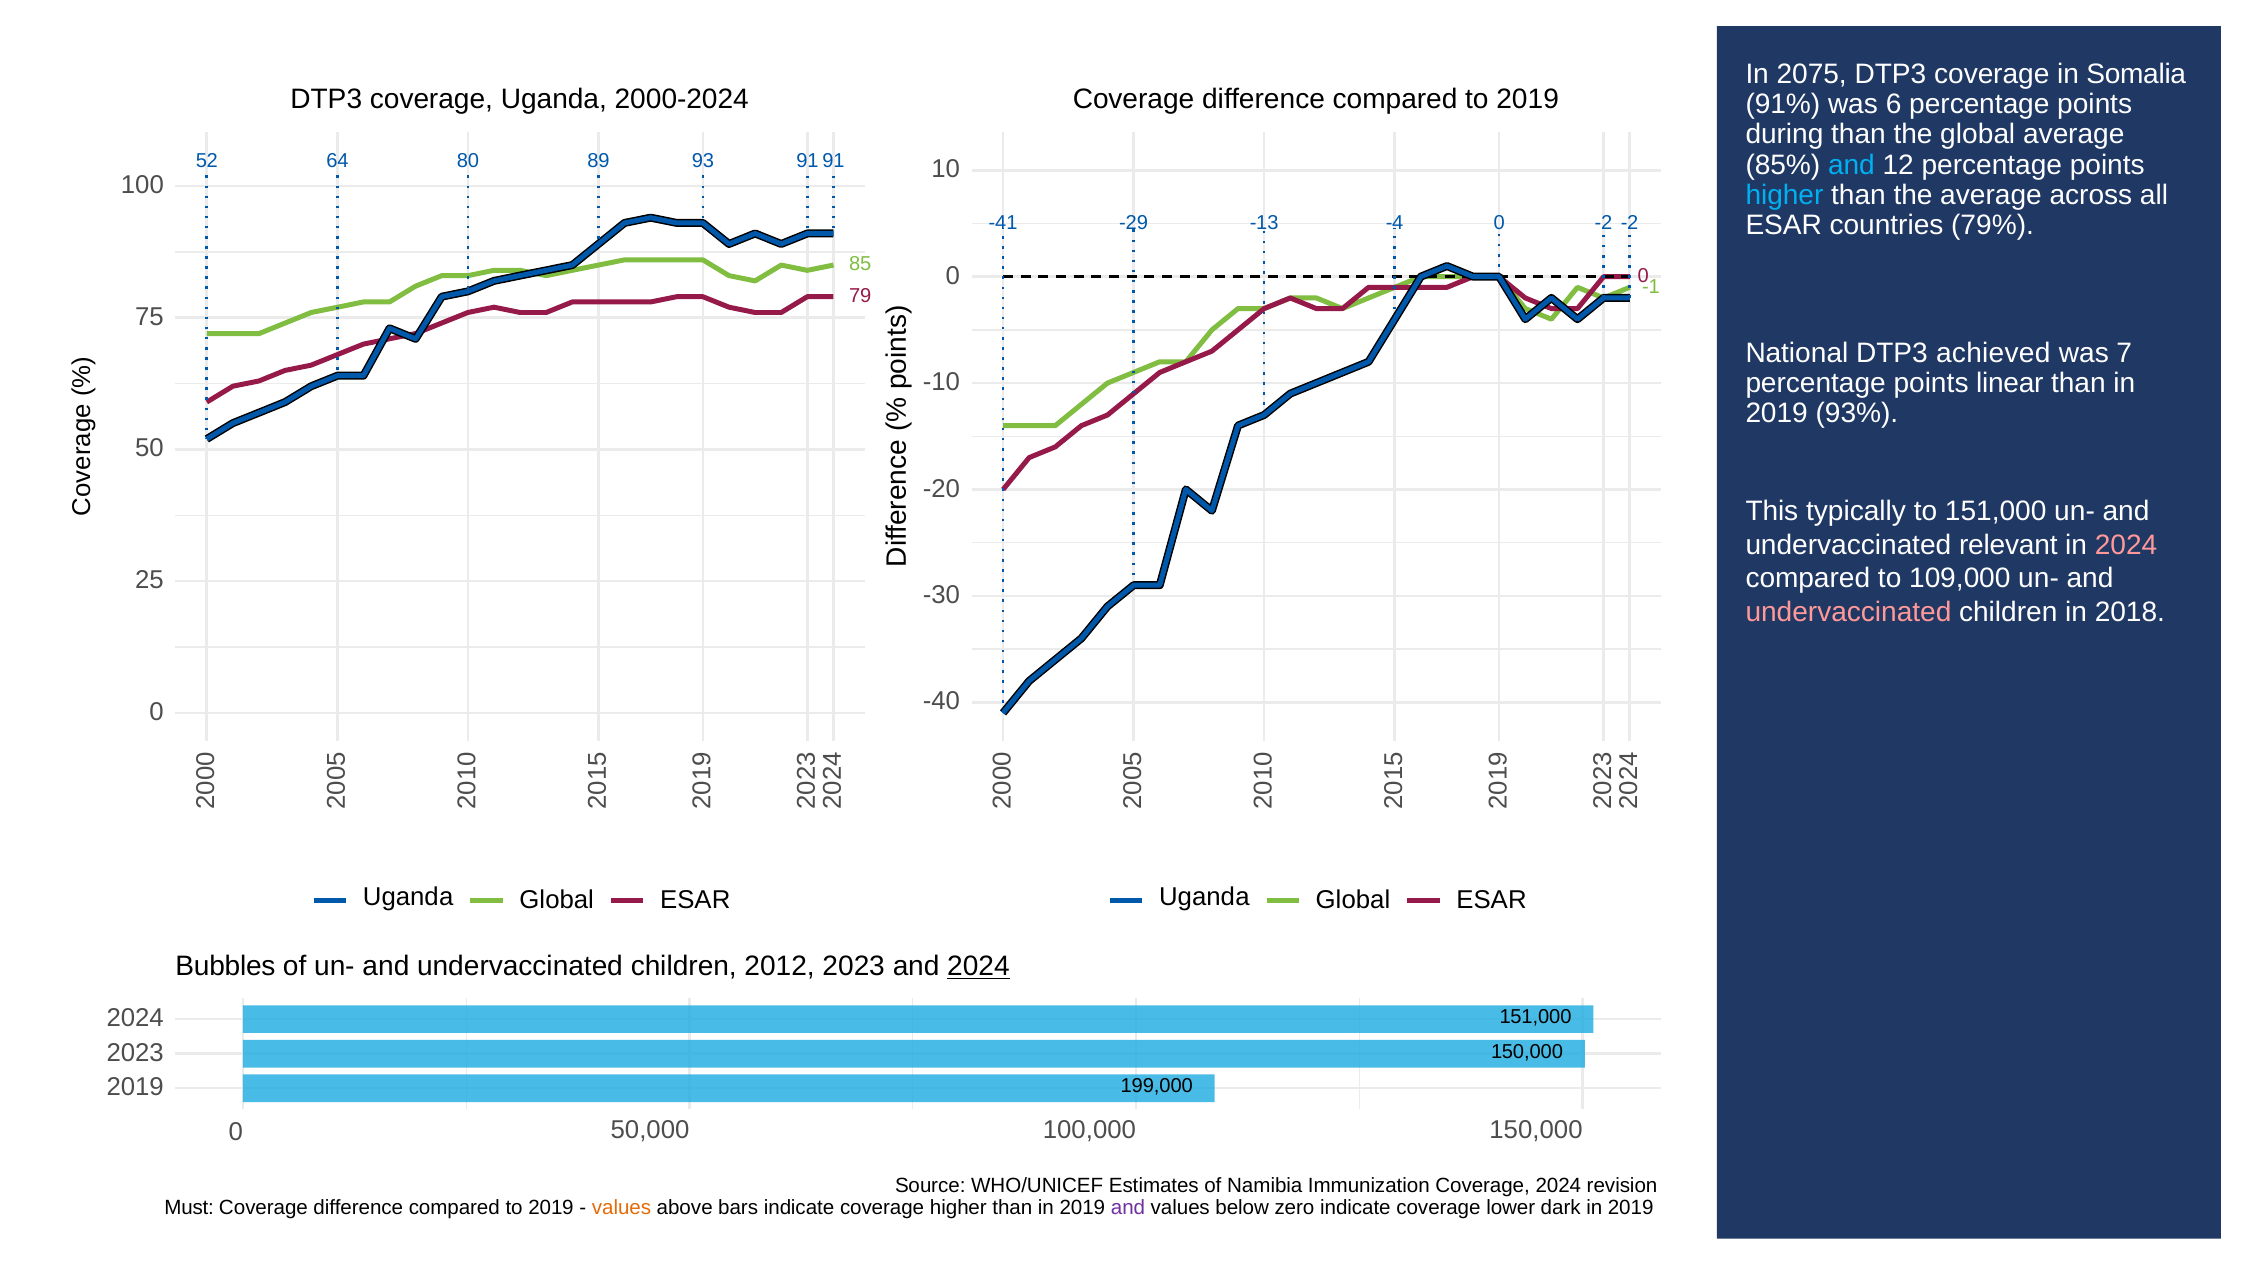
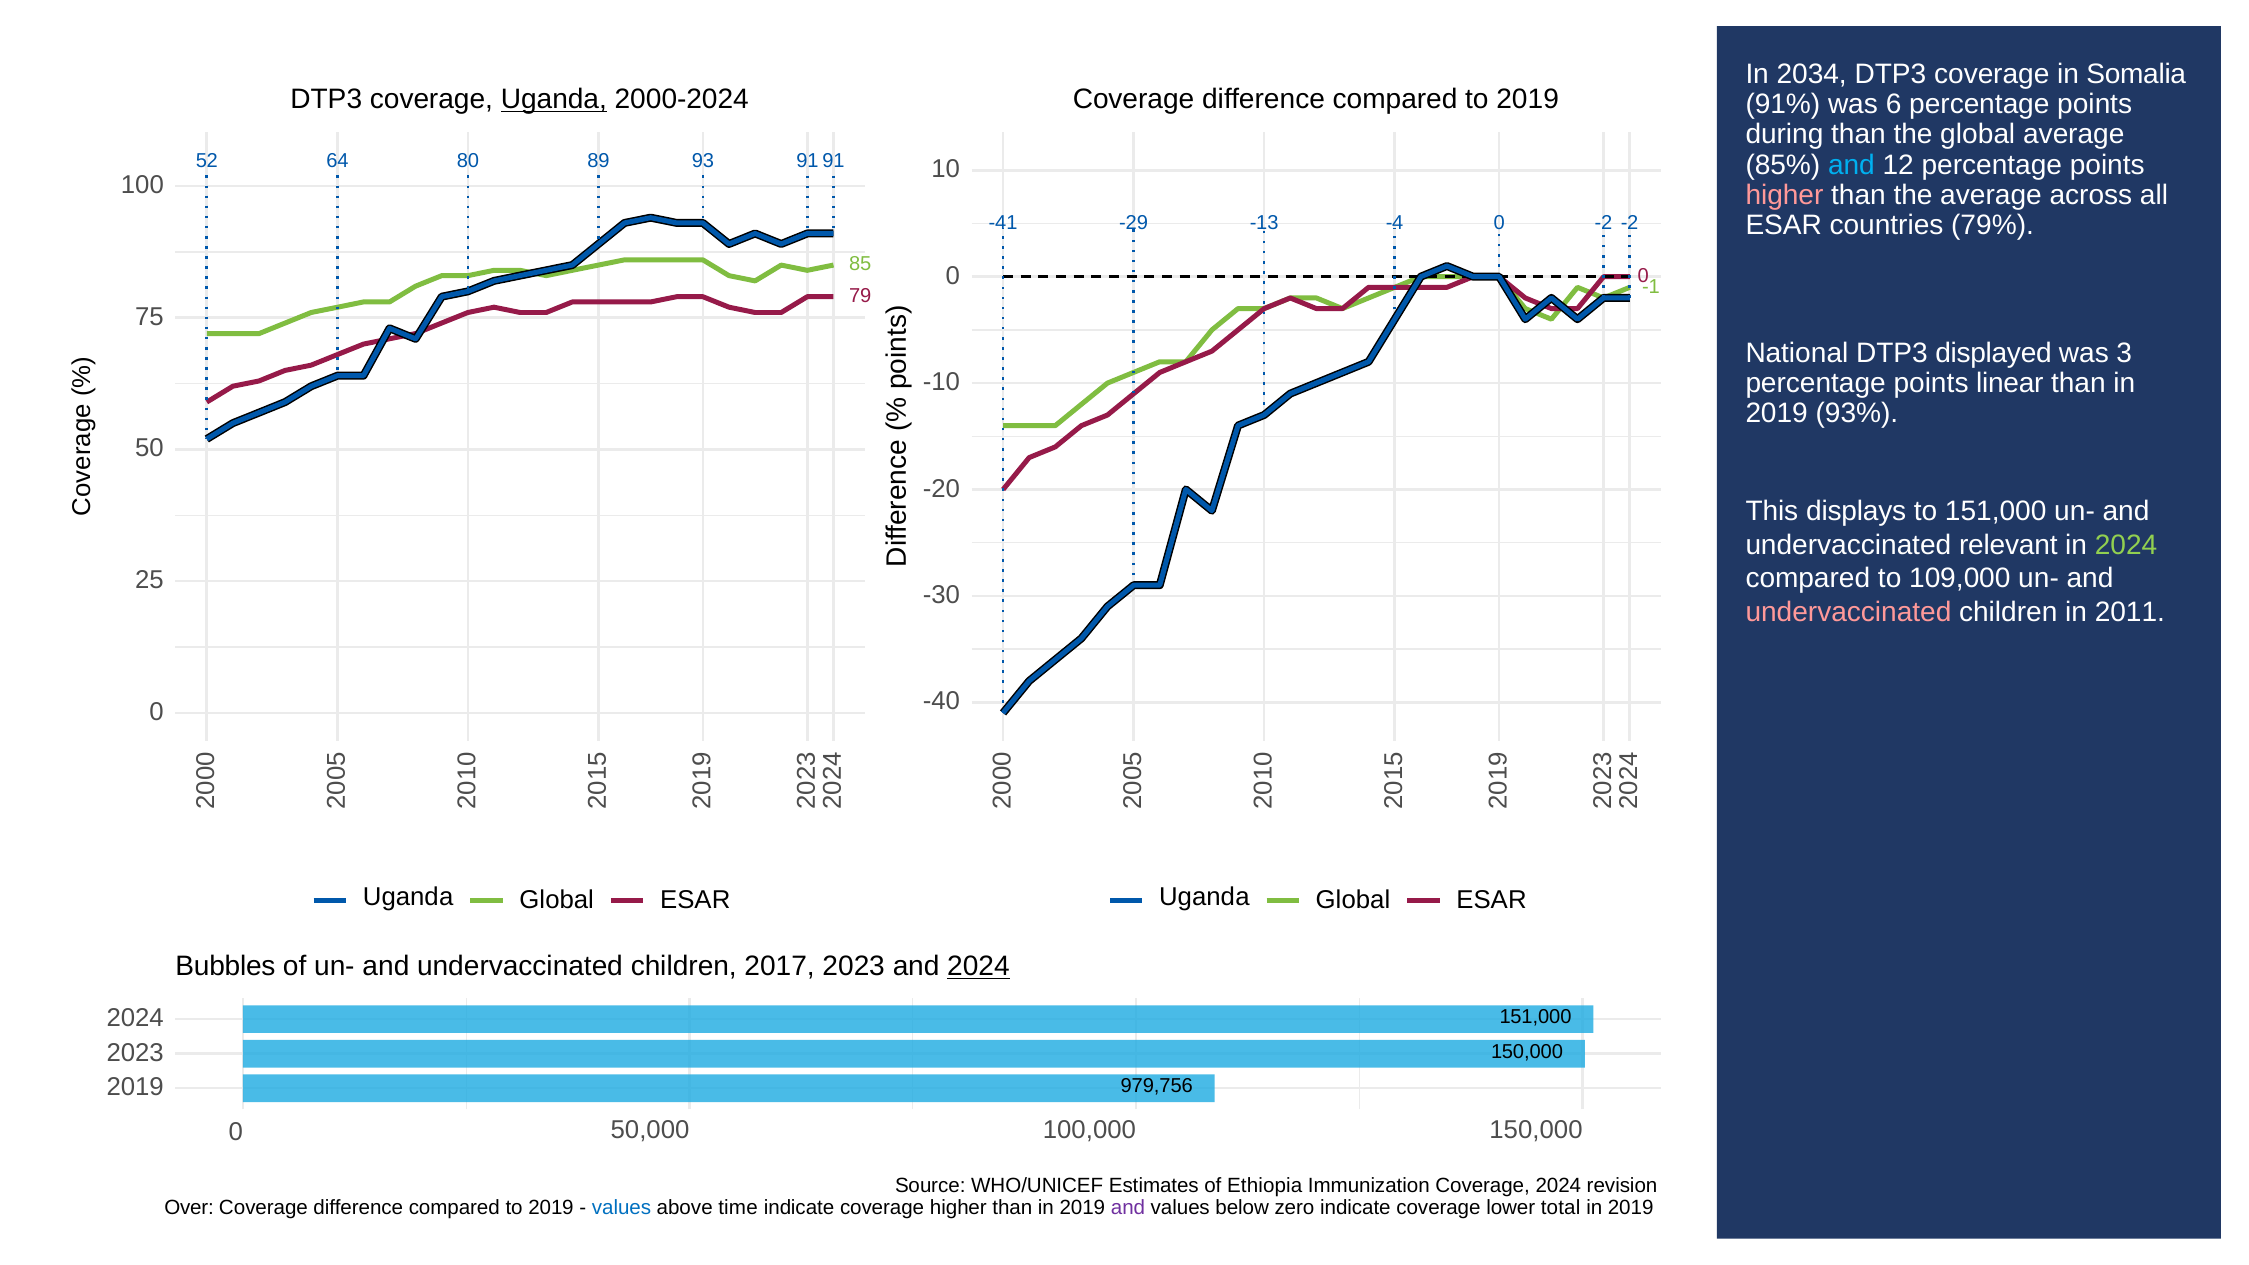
2075: 2075 -> 2034
Uganda at (554, 99) underline: none -> present
higher at (1784, 195) colour: light blue -> pink
achieved: achieved -> displayed
was 7: 7 -> 3
typically: typically -> displays
2024 at (2126, 545) colour: pink -> light green
2018: 2018 -> 2011
2012: 2012 -> 2017
199,000: 199,000 -> 979,756
Namibia: Namibia -> Ethiopia
Must: Must -> Over
values at (622, 1208) colour: orange -> blue
bars: bars -> time
dark: dark -> total
